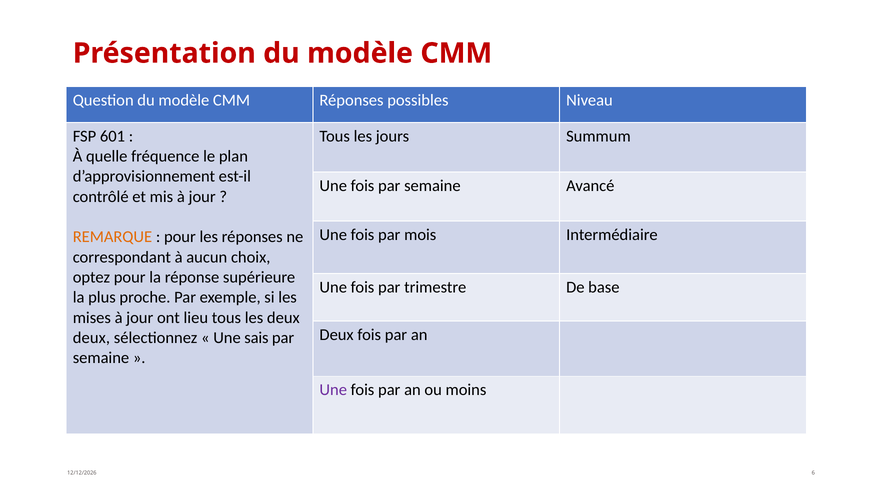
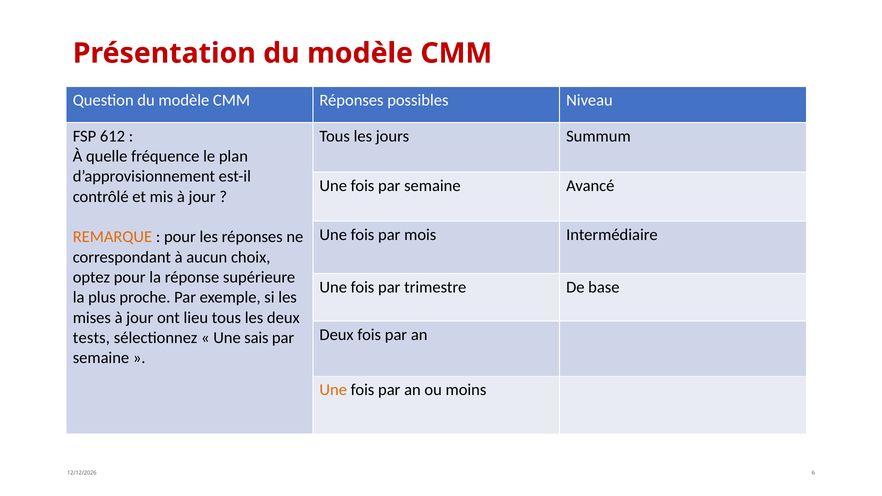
601: 601 -> 612
deux at (91, 338): deux -> tests
Une at (333, 390) colour: purple -> orange
